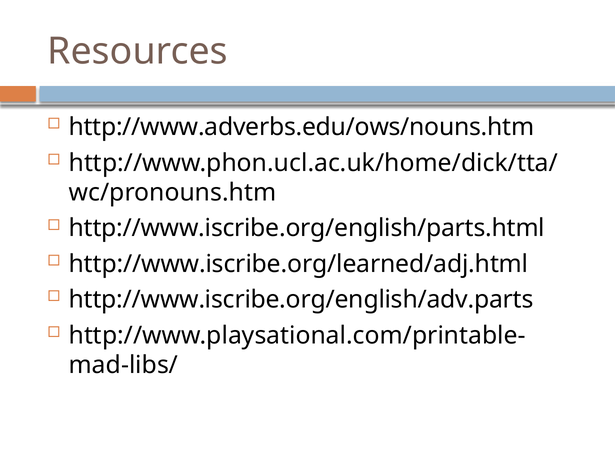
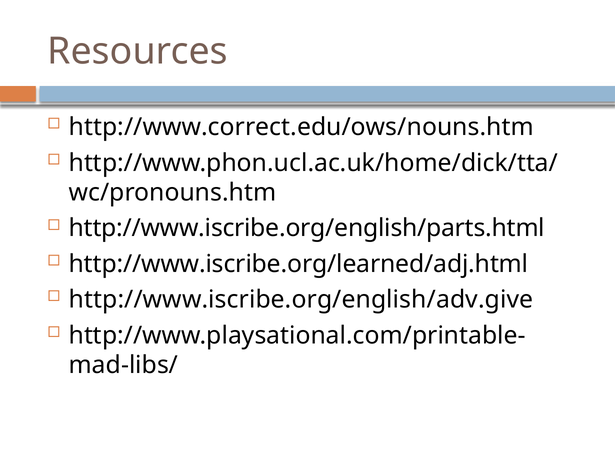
http://www.adverbs.edu/ows/nouns.htm: http://www.adverbs.edu/ows/nouns.htm -> http://www.correct.edu/ows/nouns.htm
http://www.iscribe.org/english/adv.parts: http://www.iscribe.org/english/adv.parts -> http://www.iscribe.org/english/adv.give
